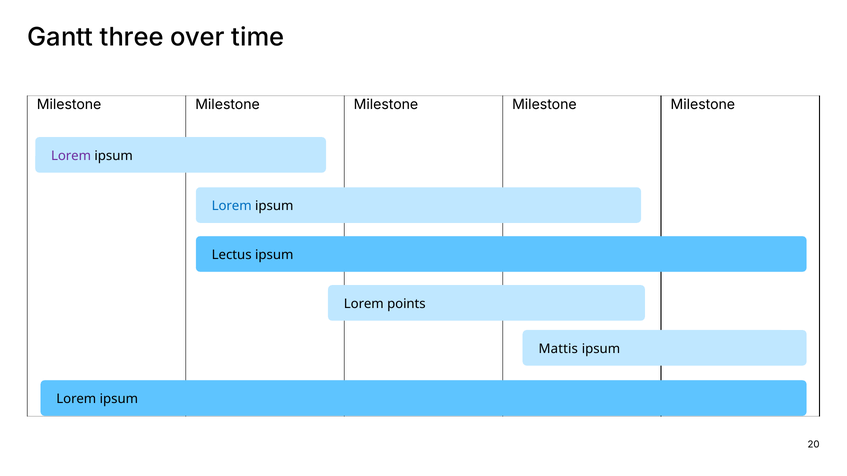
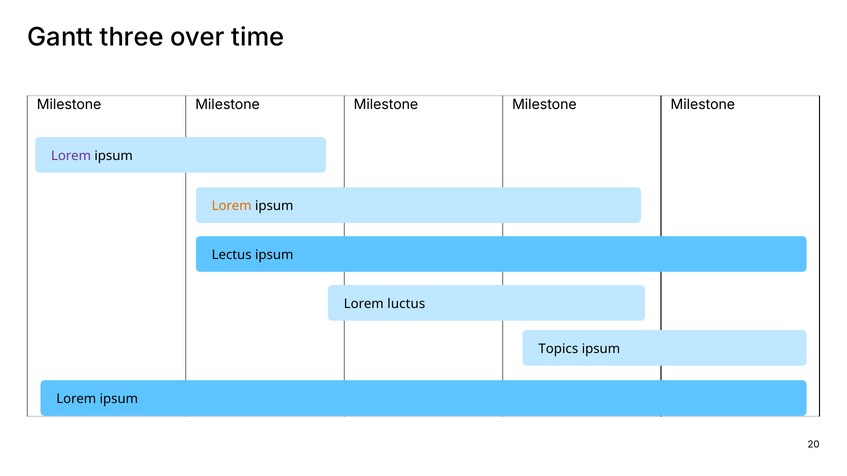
Lorem at (232, 206) colour: blue -> orange
points: points -> luctus
Mattis: Mattis -> Topics
